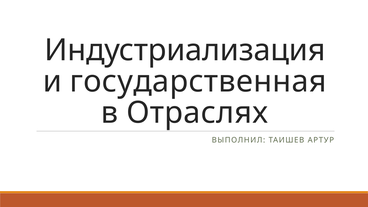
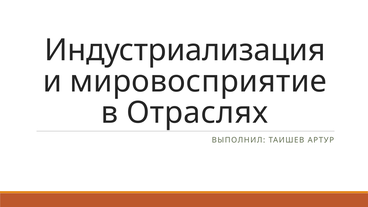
государственная: государственная -> мировосприятие
